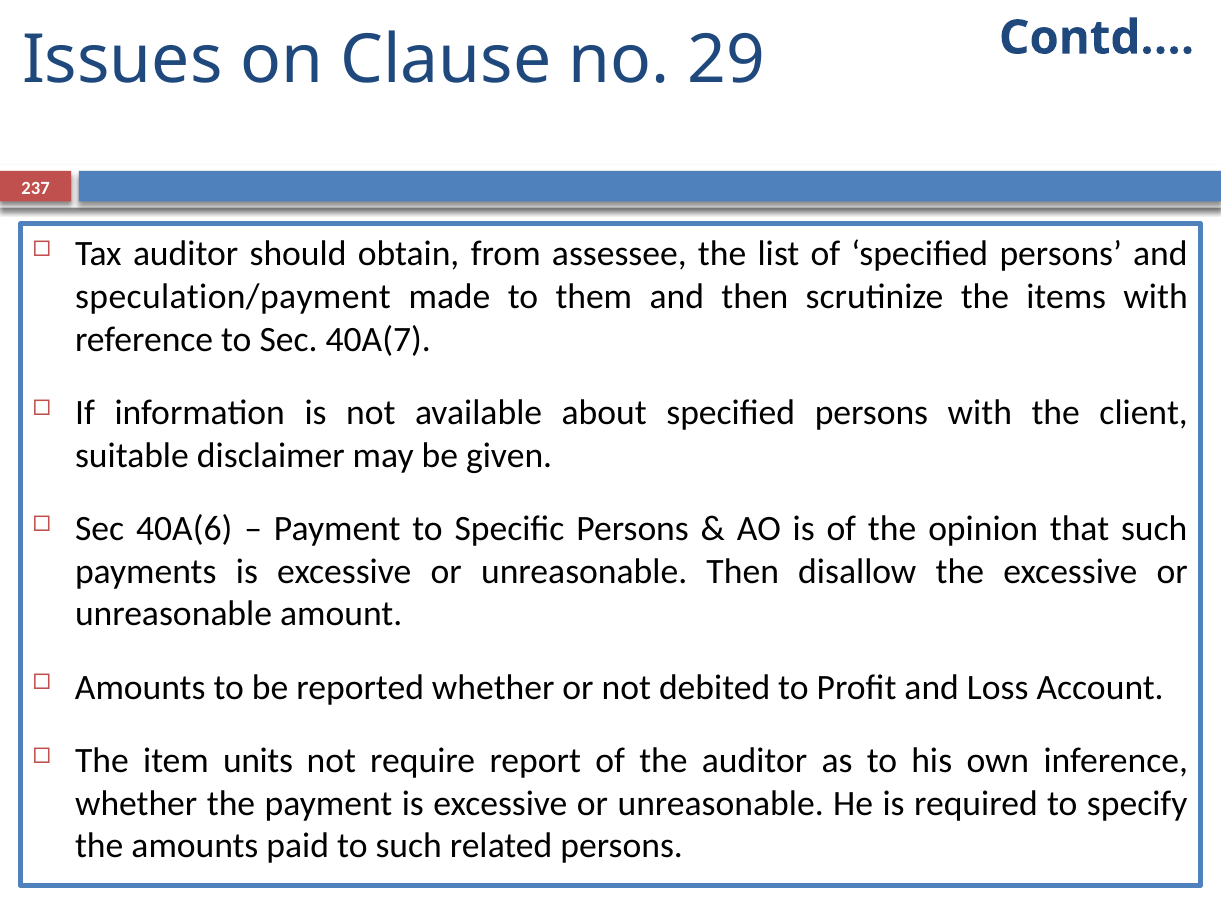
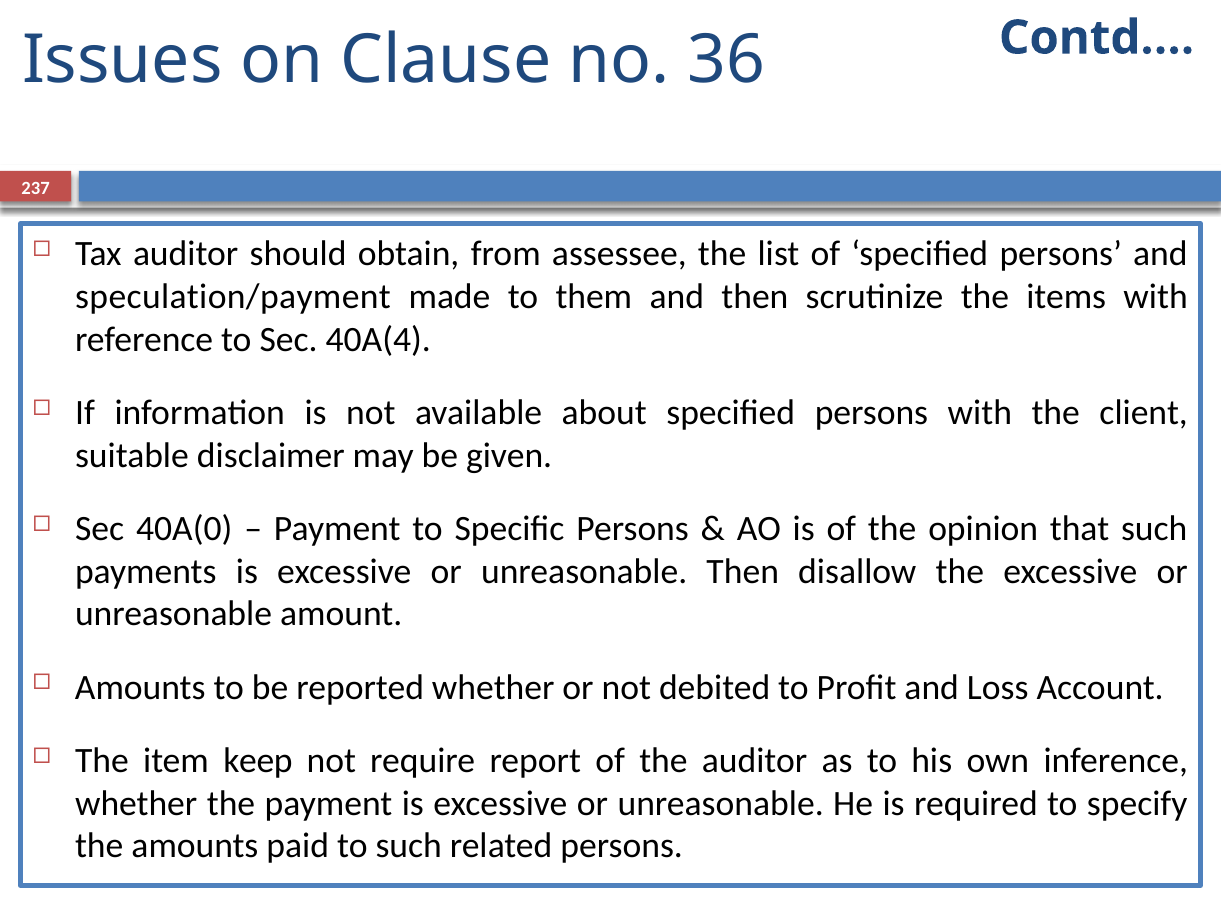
29: 29 -> 36
40A(7: 40A(7 -> 40A(4
40A(6: 40A(6 -> 40A(0
units: units -> keep
